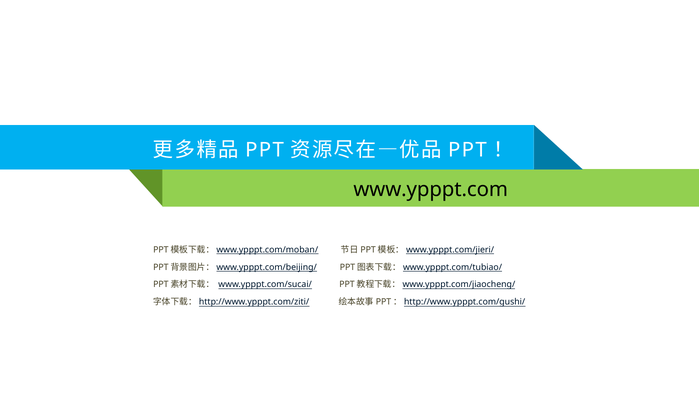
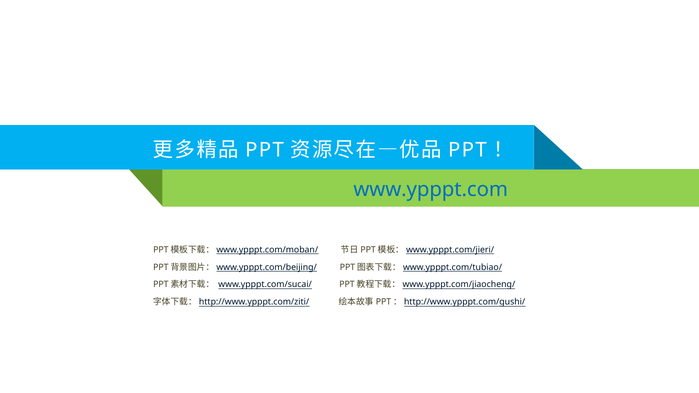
www.ypppt.com colour: black -> blue
